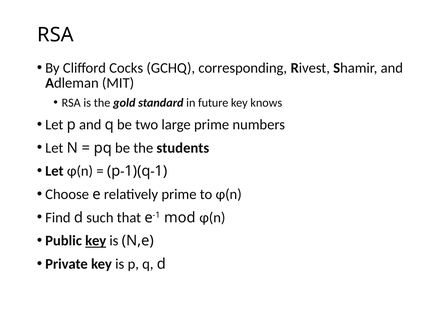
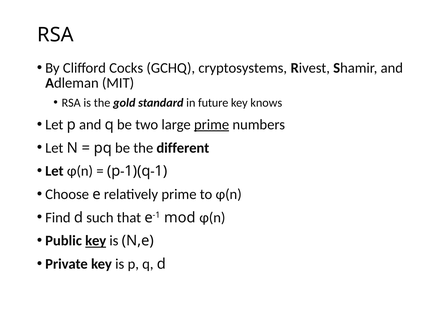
corresponding: corresponding -> cryptosystems
prime at (212, 124) underline: none -> present
students: students -> different
